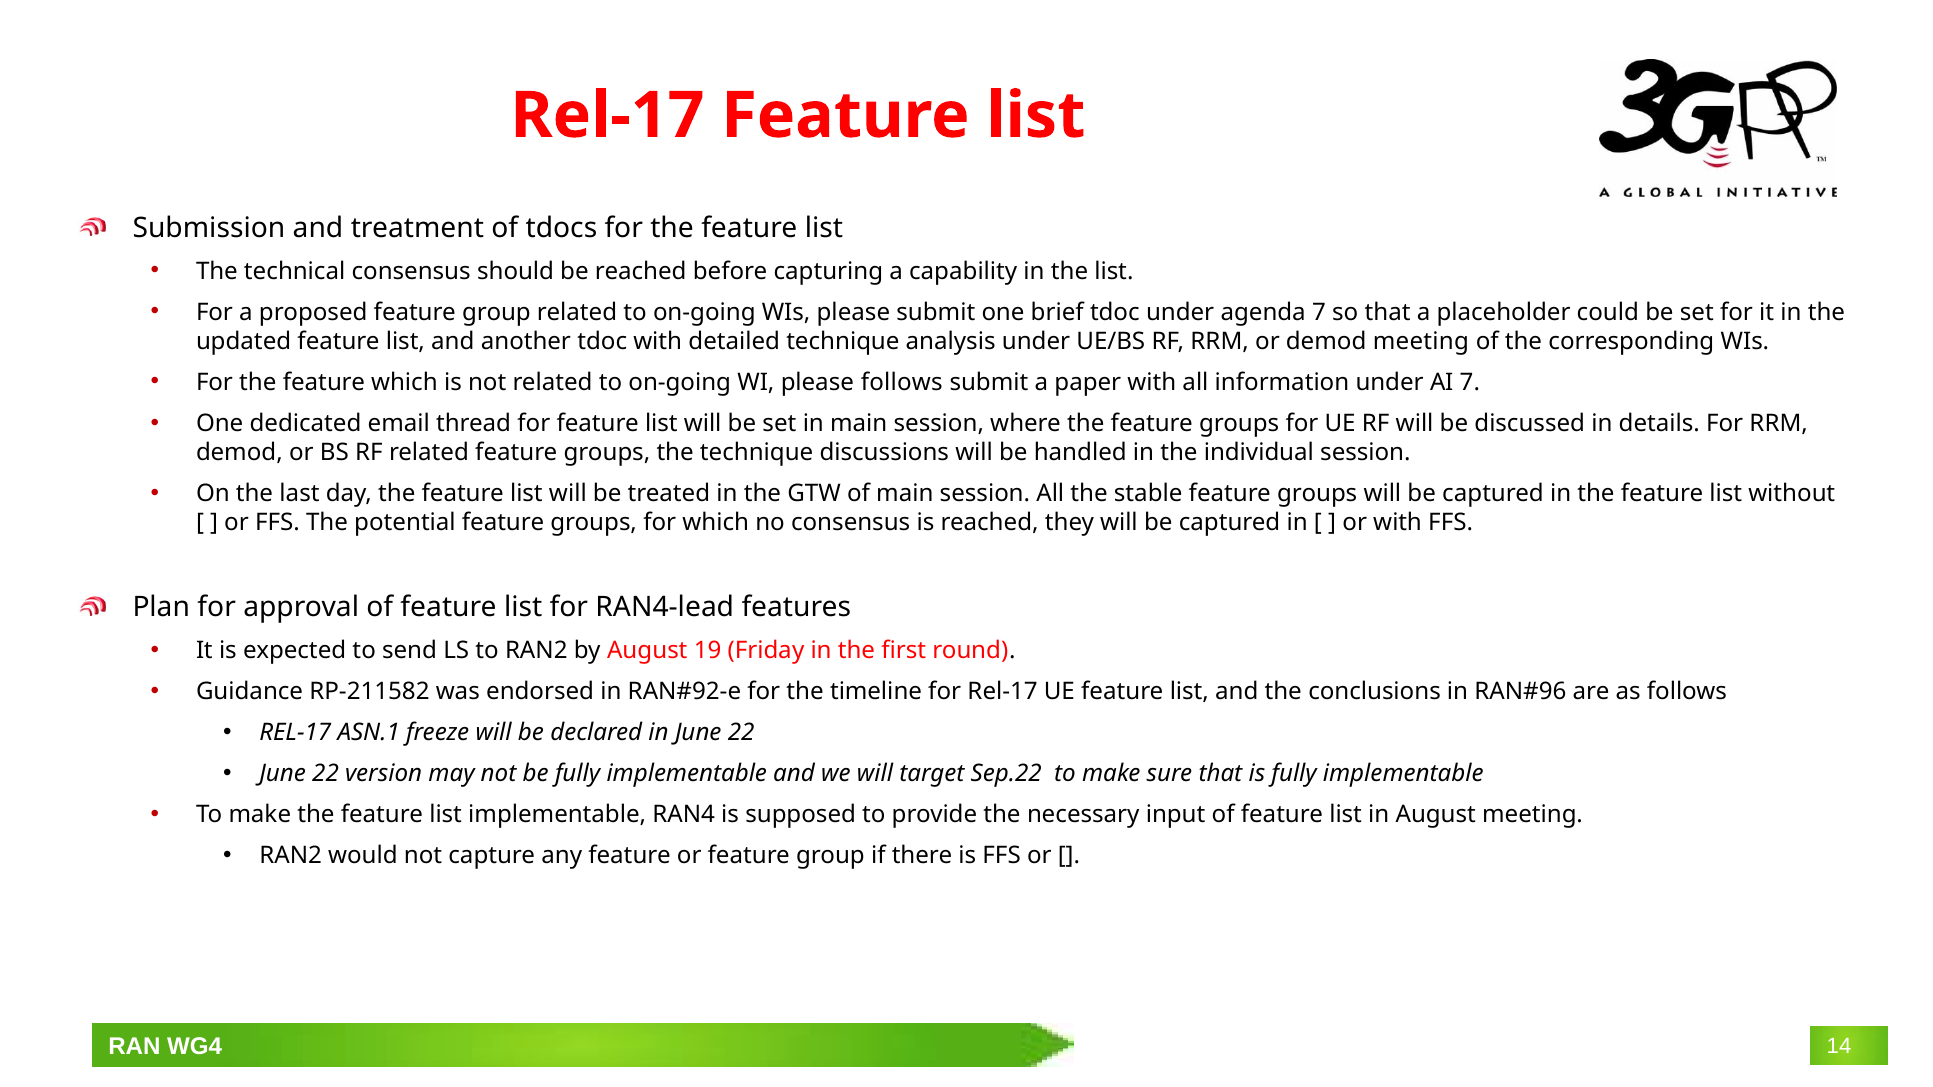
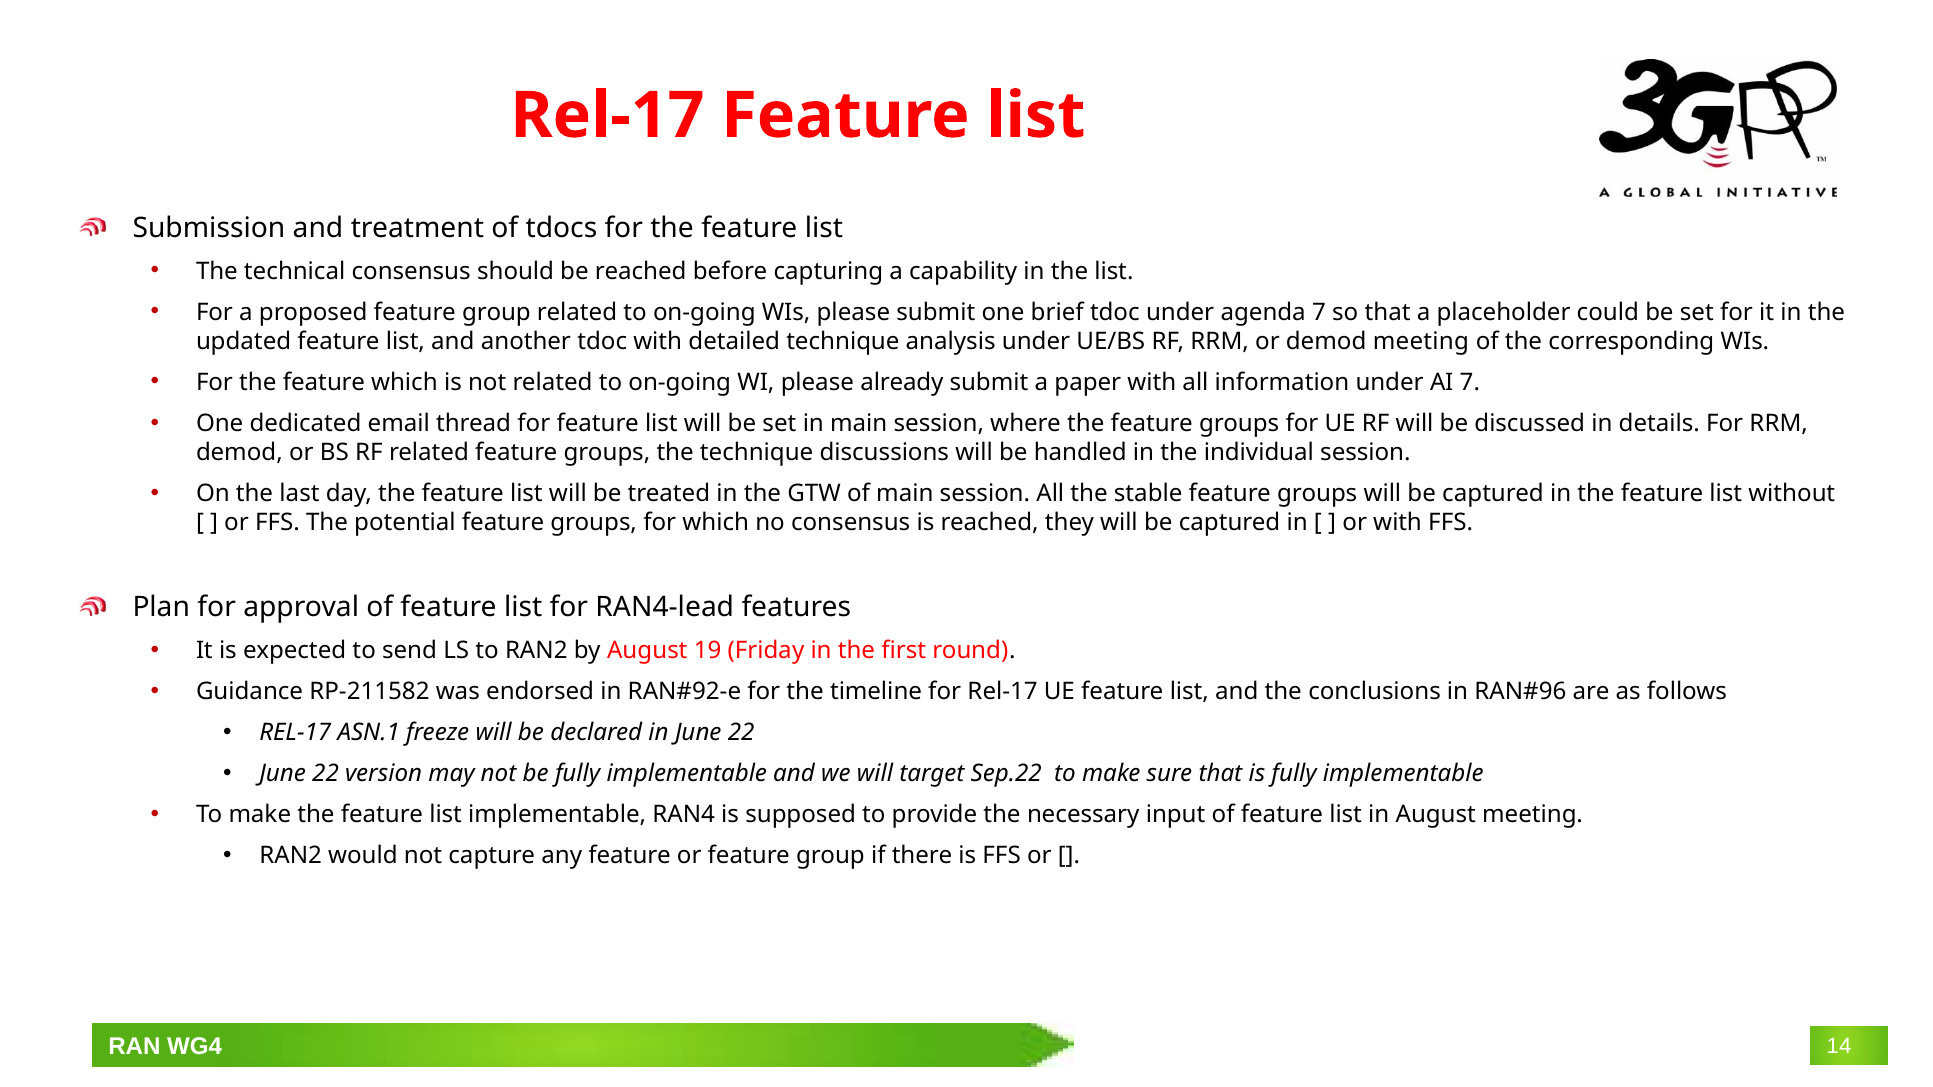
please follows: follows -> already
